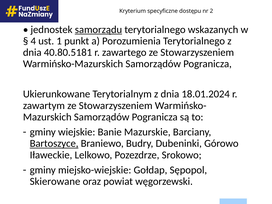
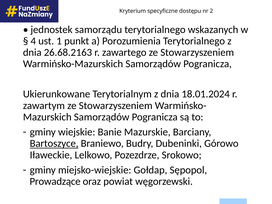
samorządu underline: present -> none
40.80.5181: 40.80.5181 -> 26.68.2163
Skierowane: Skierowane -> Prowadzące
